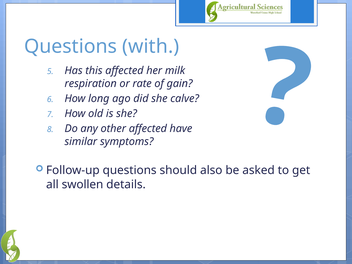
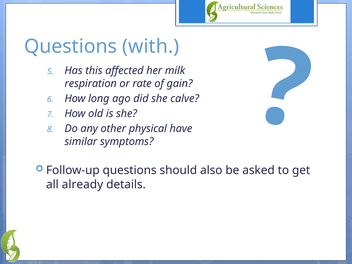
other affected: affected -> physical
swollen: swollen -> already
